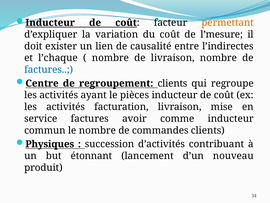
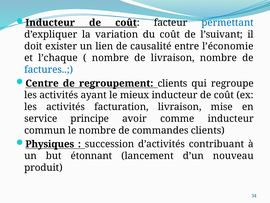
permettant colour: orange -> blue
l’mesure: l’mesure -> l’suivant
l’indirectes: l’indirectes -> l’économie
pièces: pièces -> mieux
service factures: factures -> principe
